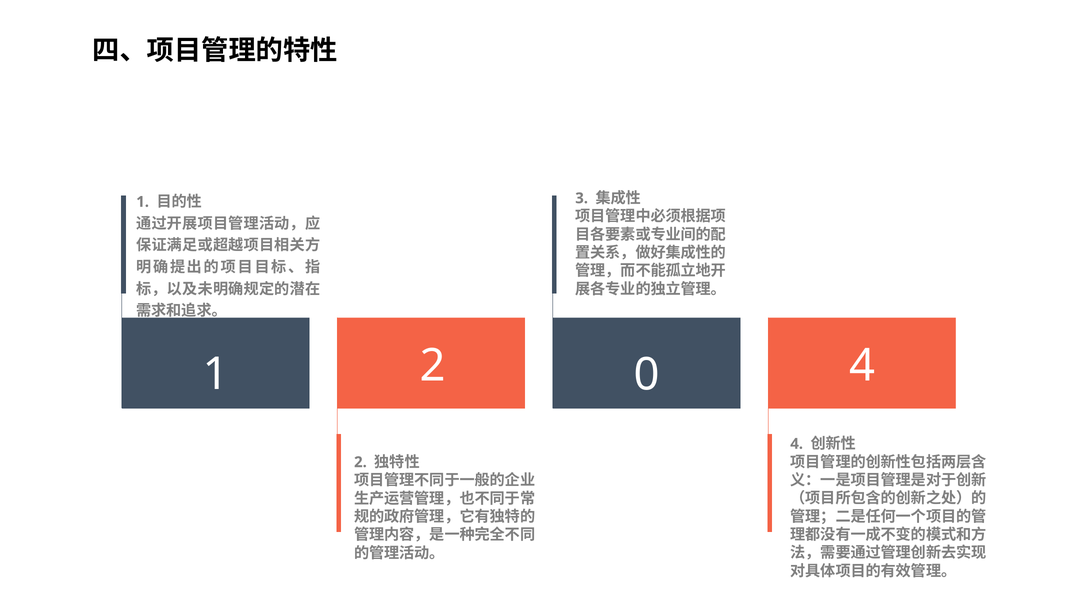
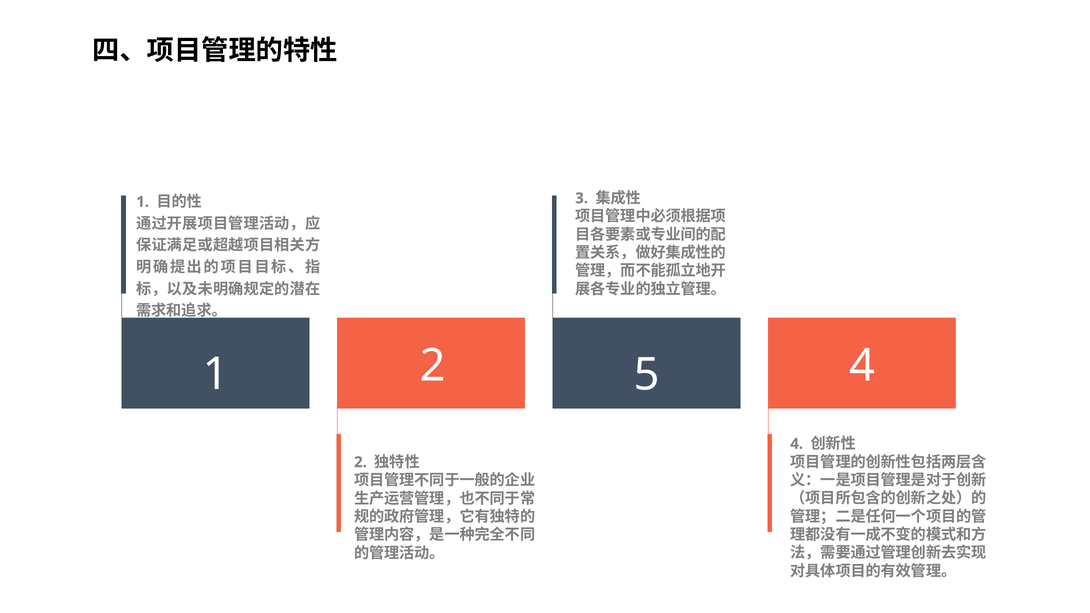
0: 0 -> 5
